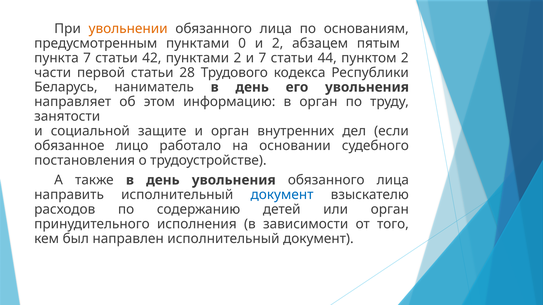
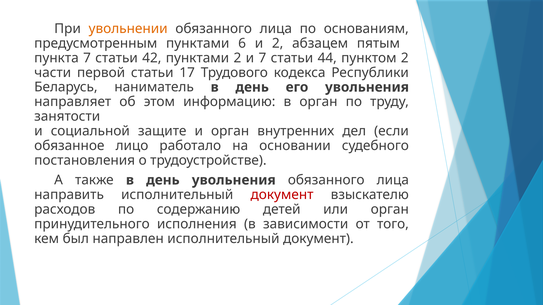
0: 0 -> 6
28: 28 -> 17
документ at (282, 195) colour: blue -> red
